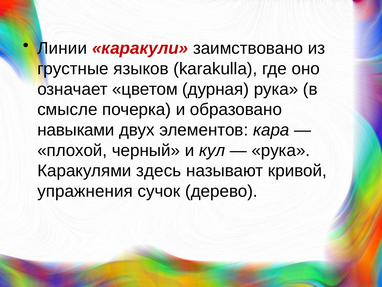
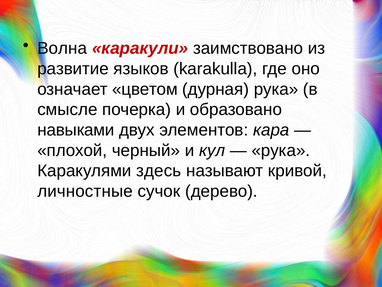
Линии: Линии -> Волна
грустные: грустные -> развитие
упражнения: упражнения -> личностные
